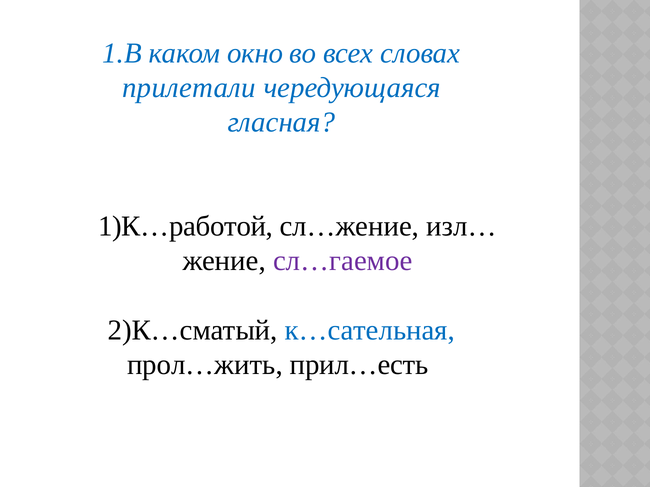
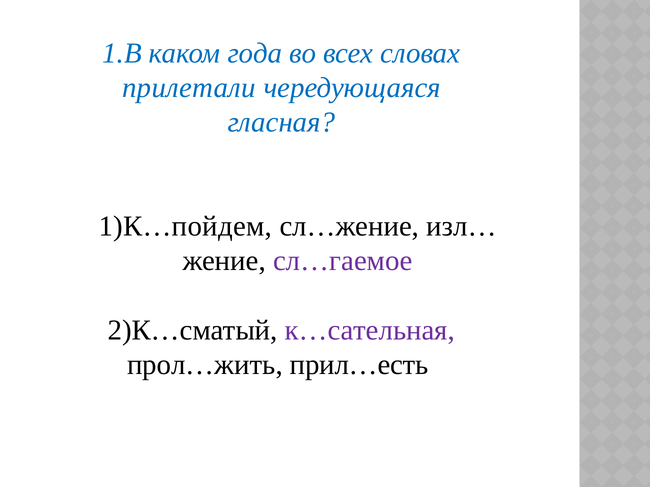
окно: окно -> года
1)К…работой: 1)К…работой -> 1)К…пойдем
к…сательная colour: blue -> purple
